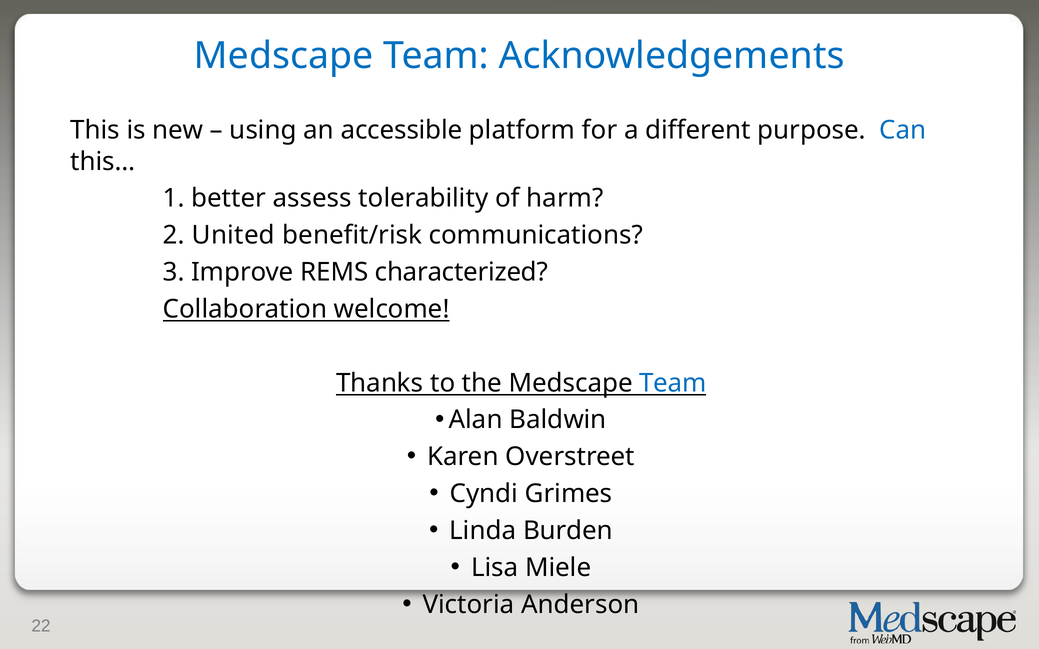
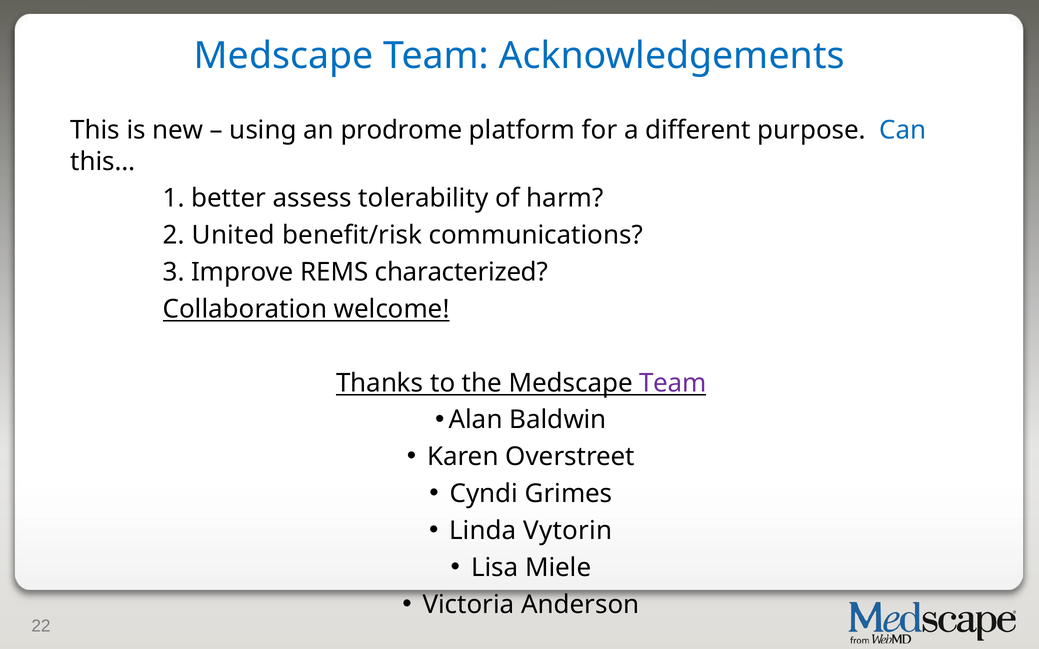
accessible: accessible -> prodrome
Team at (673, 383) colour: blue -> purple
Burden: Burden -> Vytorin
